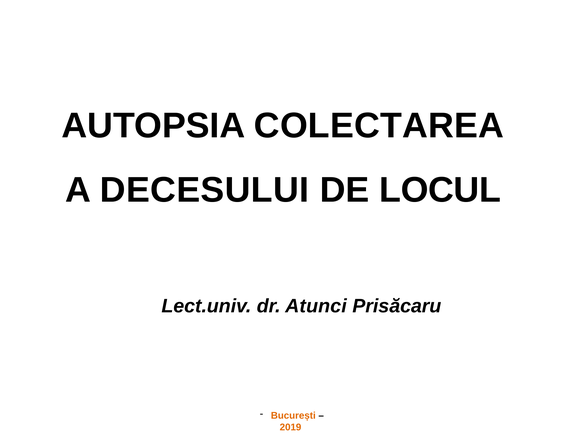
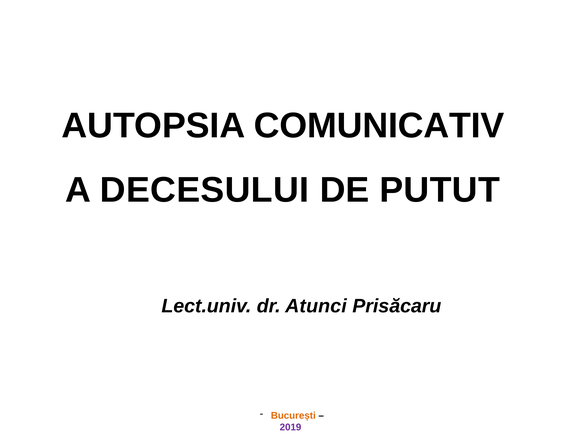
COLECTAREA: COLECTAREA -> COMUNICATIV
LOCUL: LOCUL -> PUTUT
2019 colour: orange -> purple
